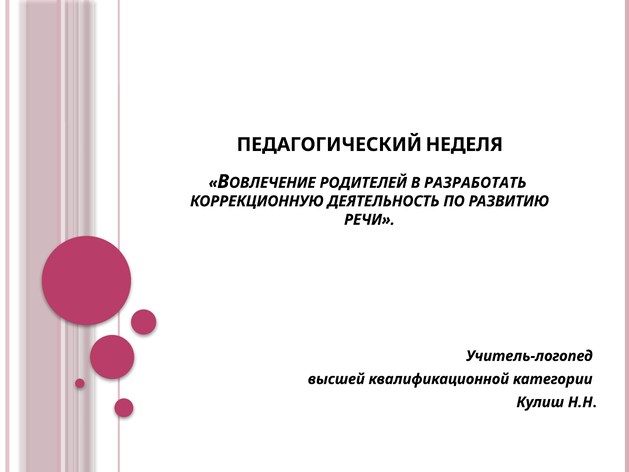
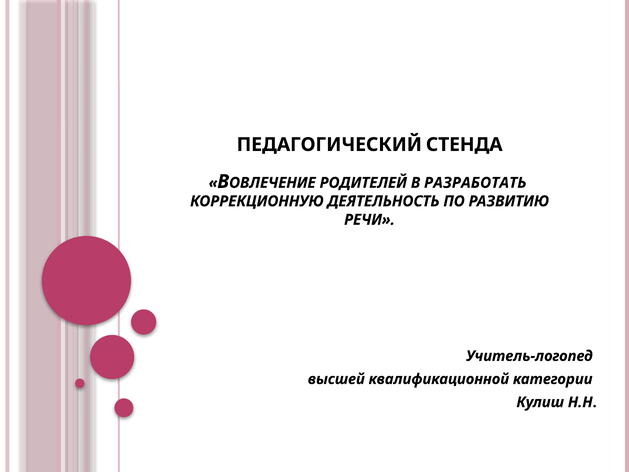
НЕДЕЛЯ: НЕДЕЛЯ -> СТЕНДА
